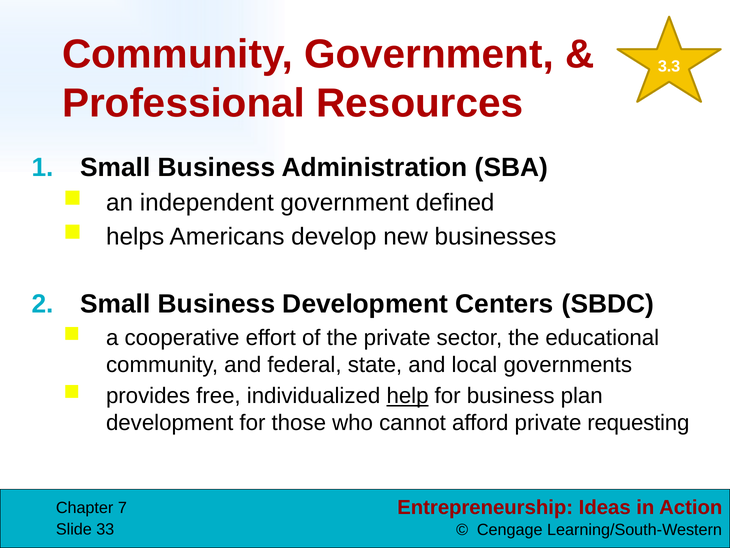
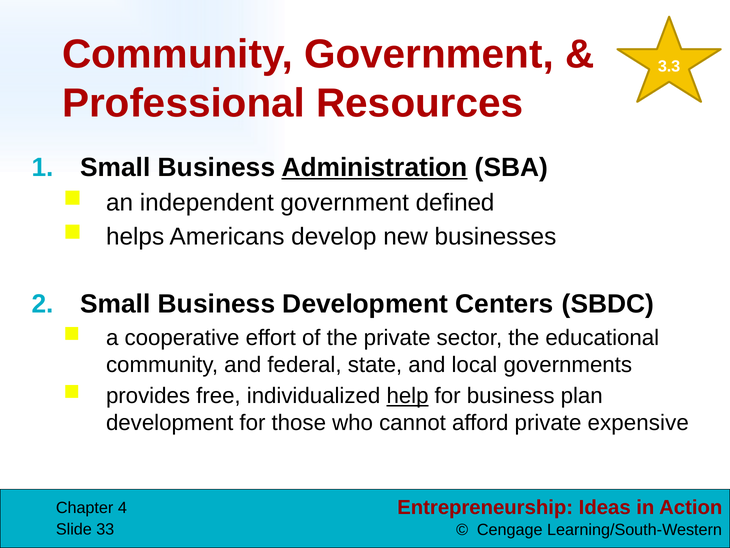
Administration underline: none -> present
requesting: requesting -> expensive
7: 7 -> 4
